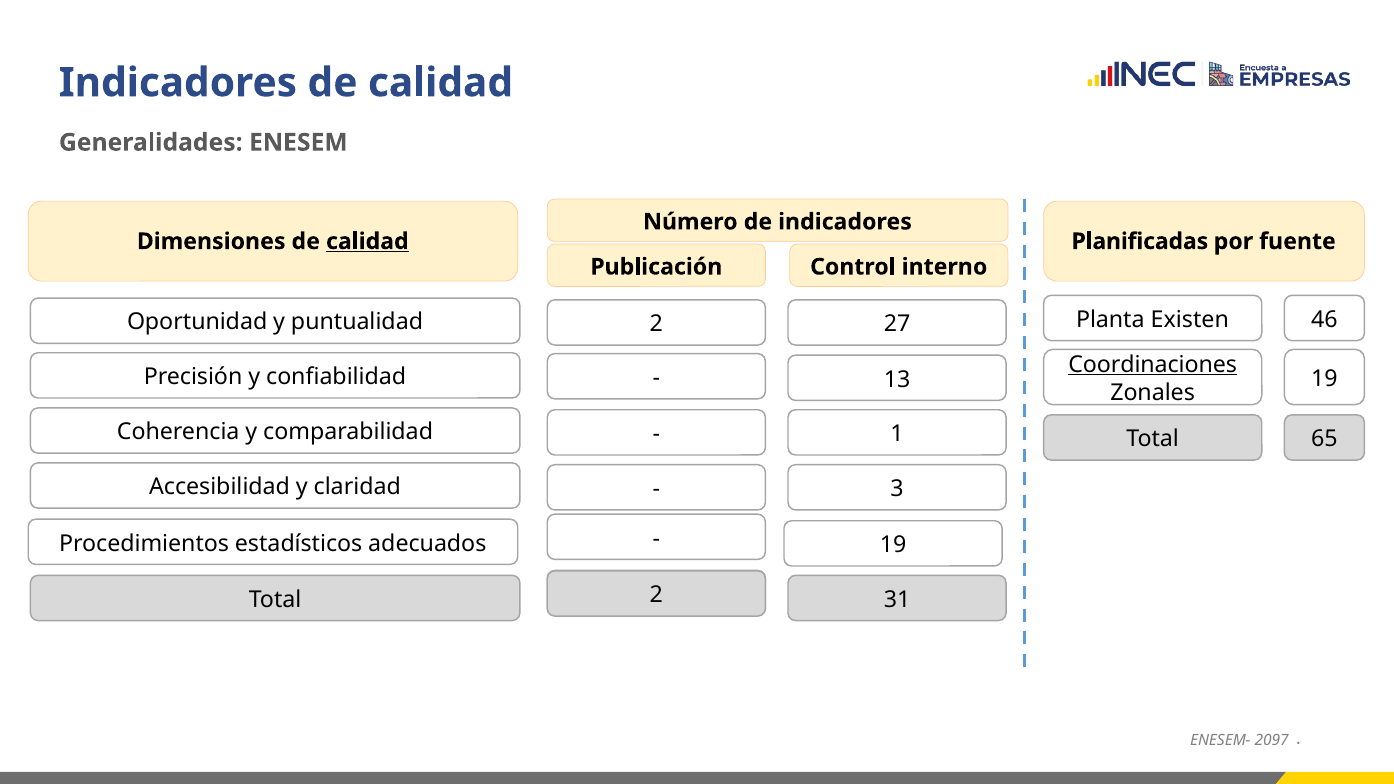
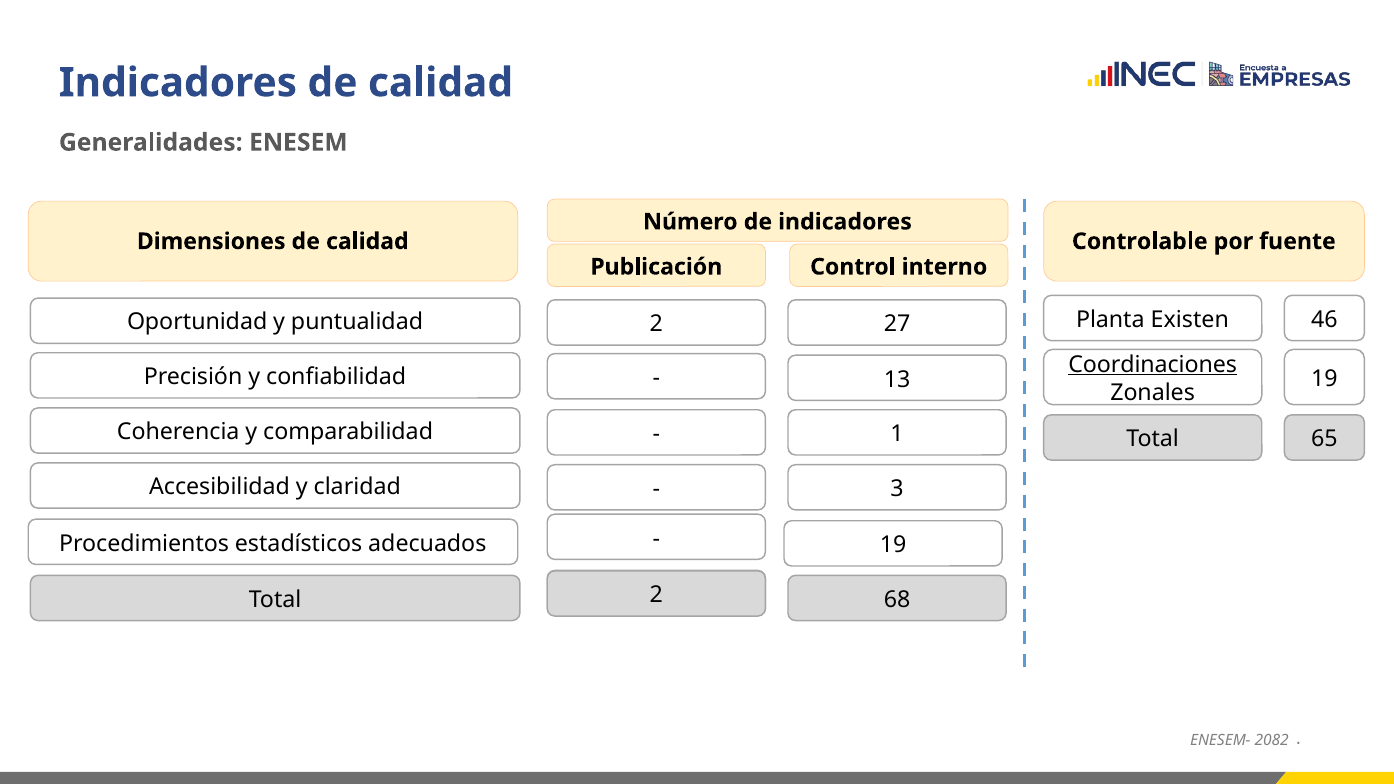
calidad at (367, 241) underline: present -> none
Planificadas: Planificadas -> Controlable
31: 31 -> 68
2097: 2097 -> 2082
